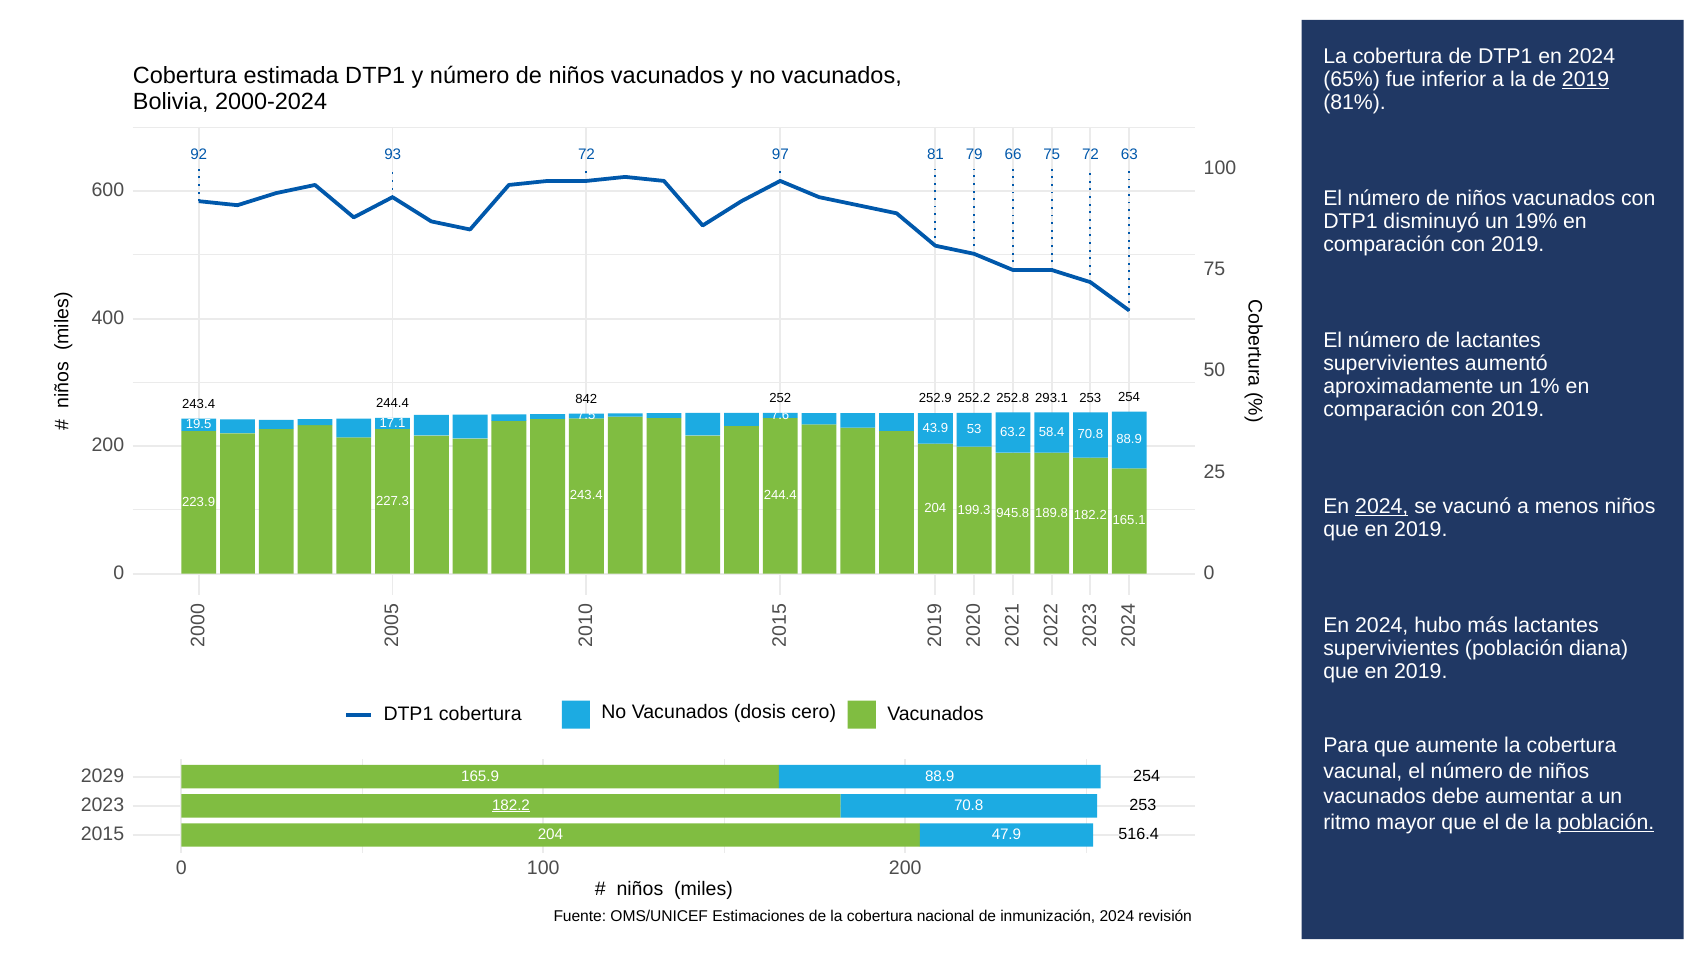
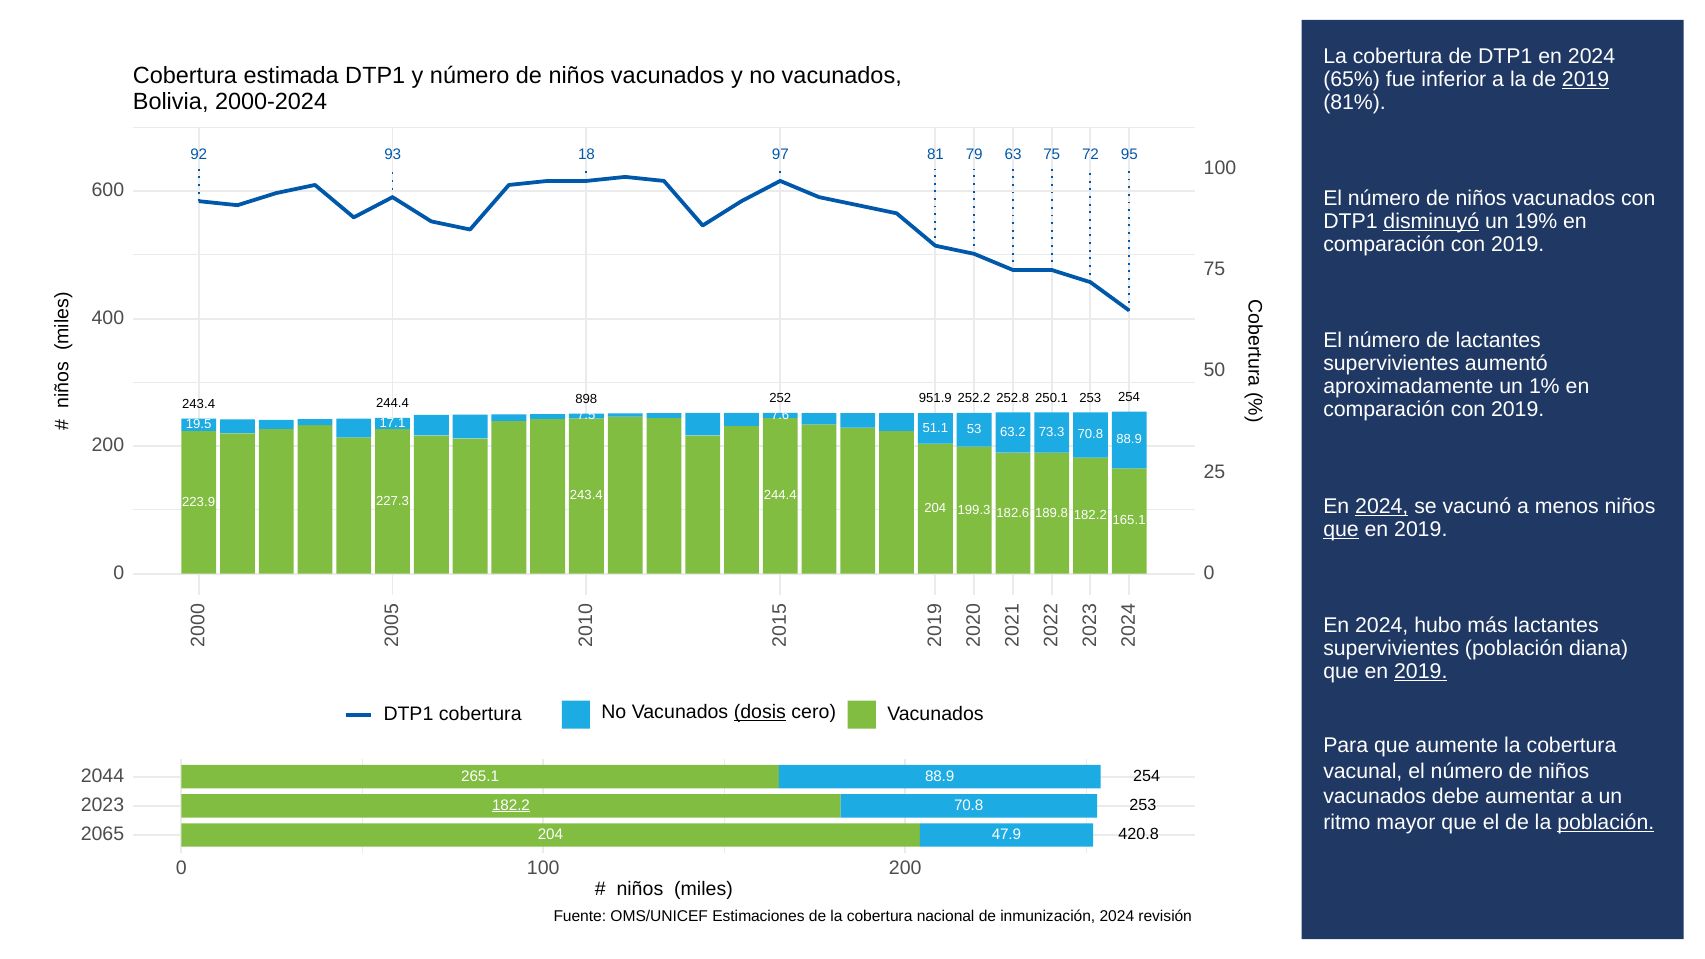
93 72: 72 -> 18
66: 66 -> 63
63: 63 -> 95
disminuyó underline: none -> present
842: 842 -> 898
252.9: 252.9 -> 951.9
293.1: 293.1 -> 250.1
43.9: 43.9 -> 51.1
58.4: 58.4 -> 73.3
945.8: 945.8 -> 182.6
que at (1341, 529) underline: none -> present
2019 at (1421, 672) underline: none -> present
dosis underline: none -> present
2029: 2029 -> 2044
165.9: 165.9 -> 265.1
2015: 2015 -> 2065
516.4: 516.4 -> 420.8
